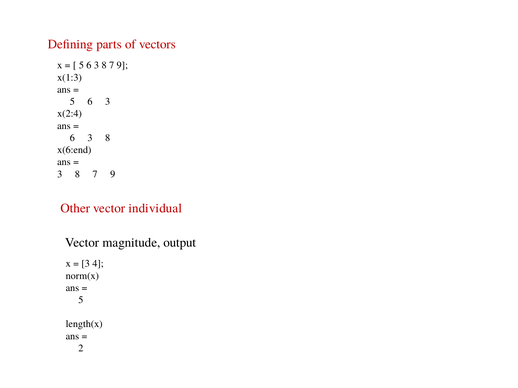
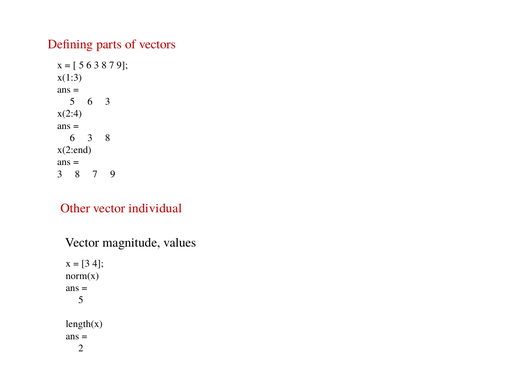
x(6:end: x(6:end -> x(2:end
output: output -> values
